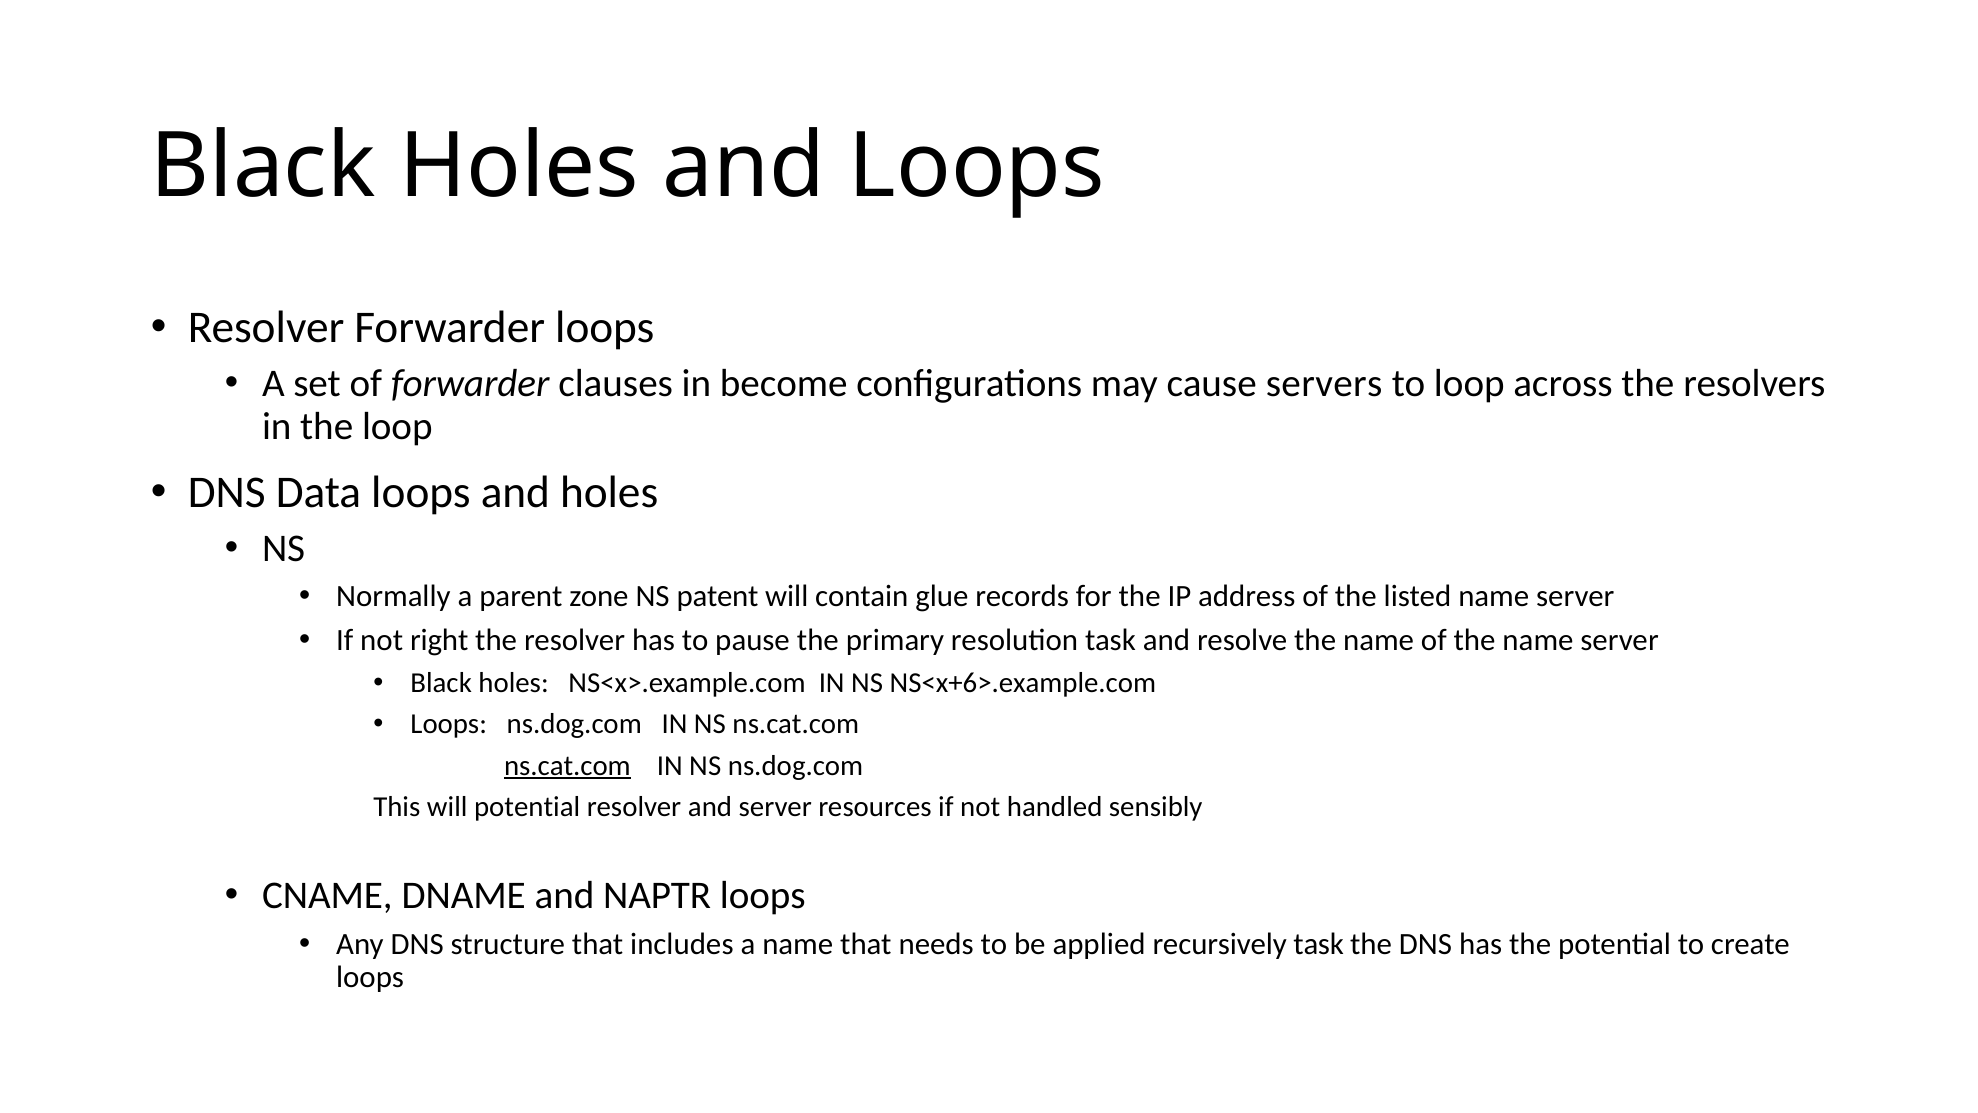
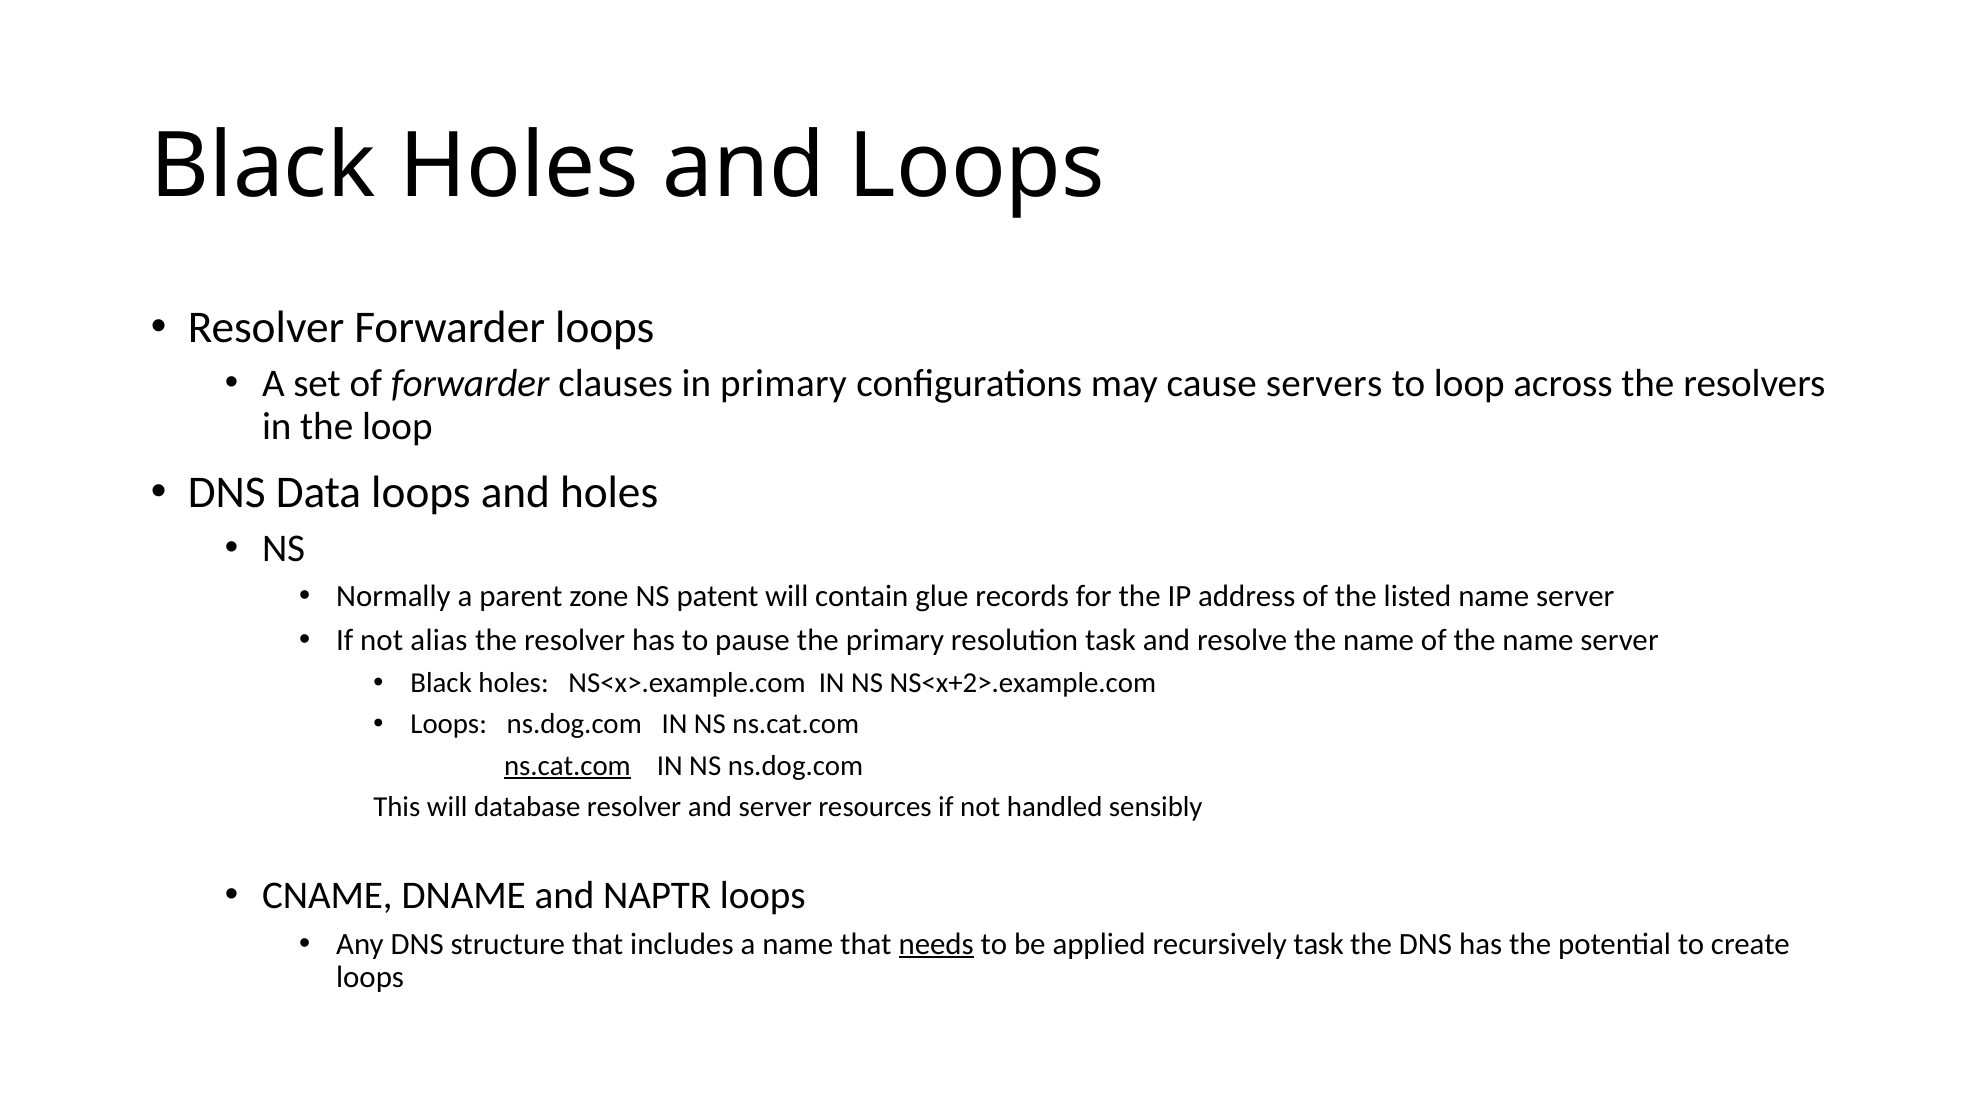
in become: become -> primary
right: right -> alias
NS<x+6>.example.com: NS<x+6>.example.com -> NS<x+2>.example.com
will potential: potential -> database
needs underline: none -> present
